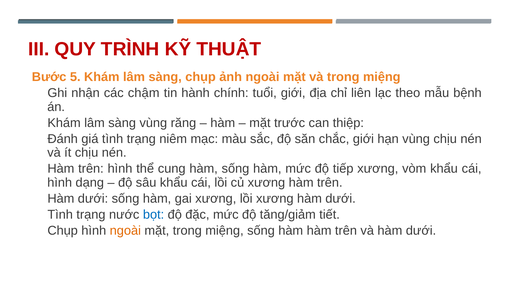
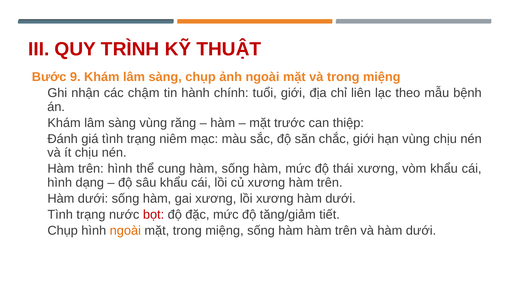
5: 5 -> 9
tiếp: tiếp -> thái
bọt colour: blue -> red
